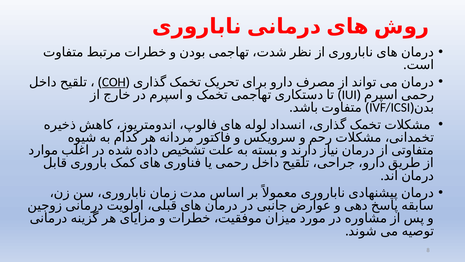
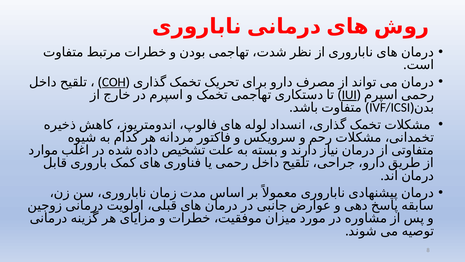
IUI underline: none -> present
